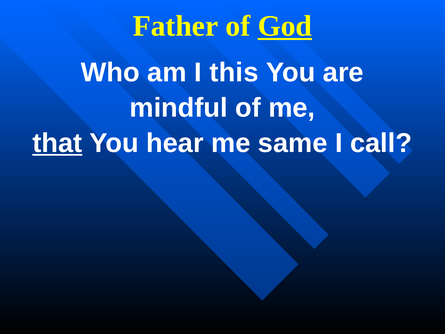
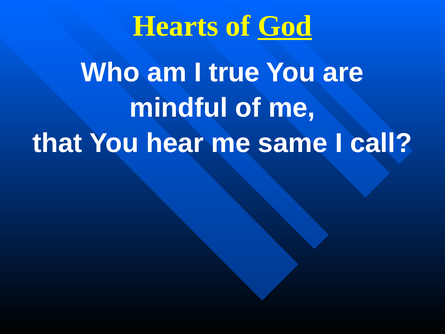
Father: Father -> Hearts
this: this -> true
that underline: present -> none
